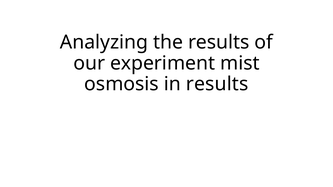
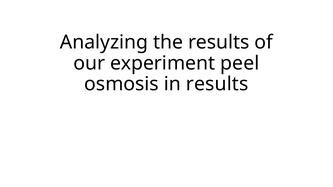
mist: mist -> peel
